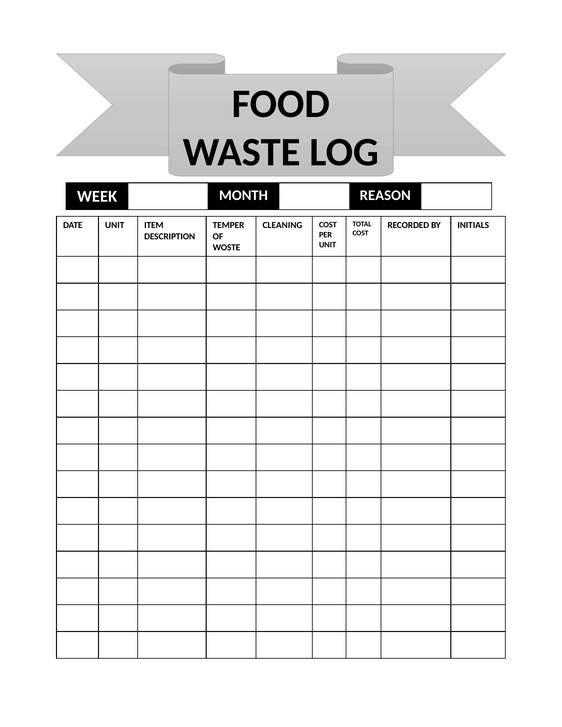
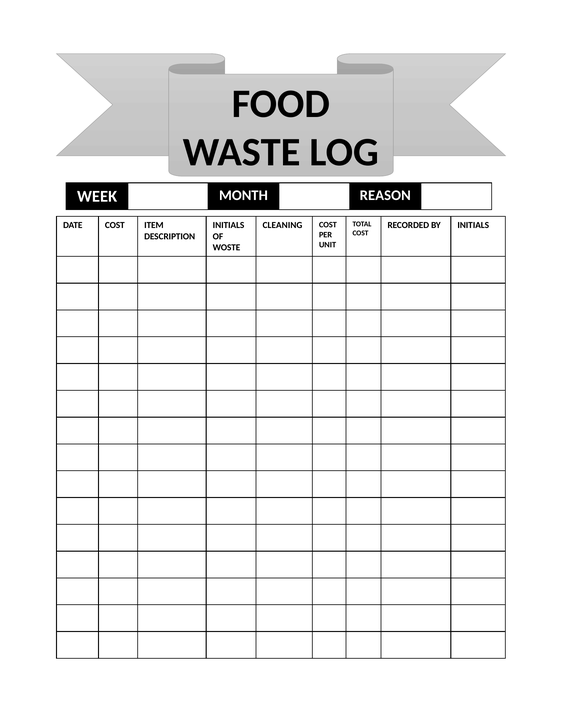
DATE UNIT: UNIT -> COST
TEMPER at (229, 225): TEMPER -> INITIALS
